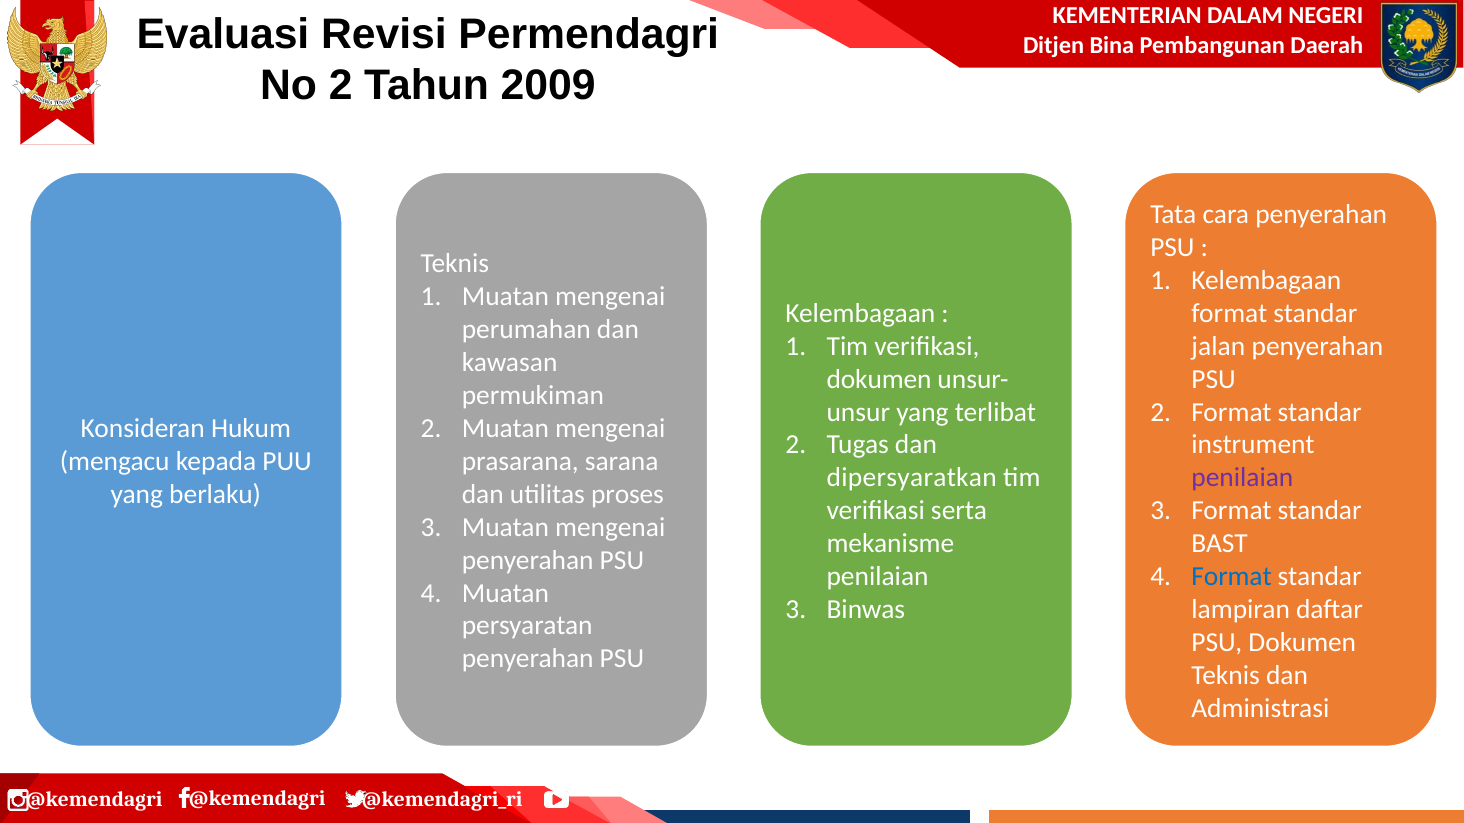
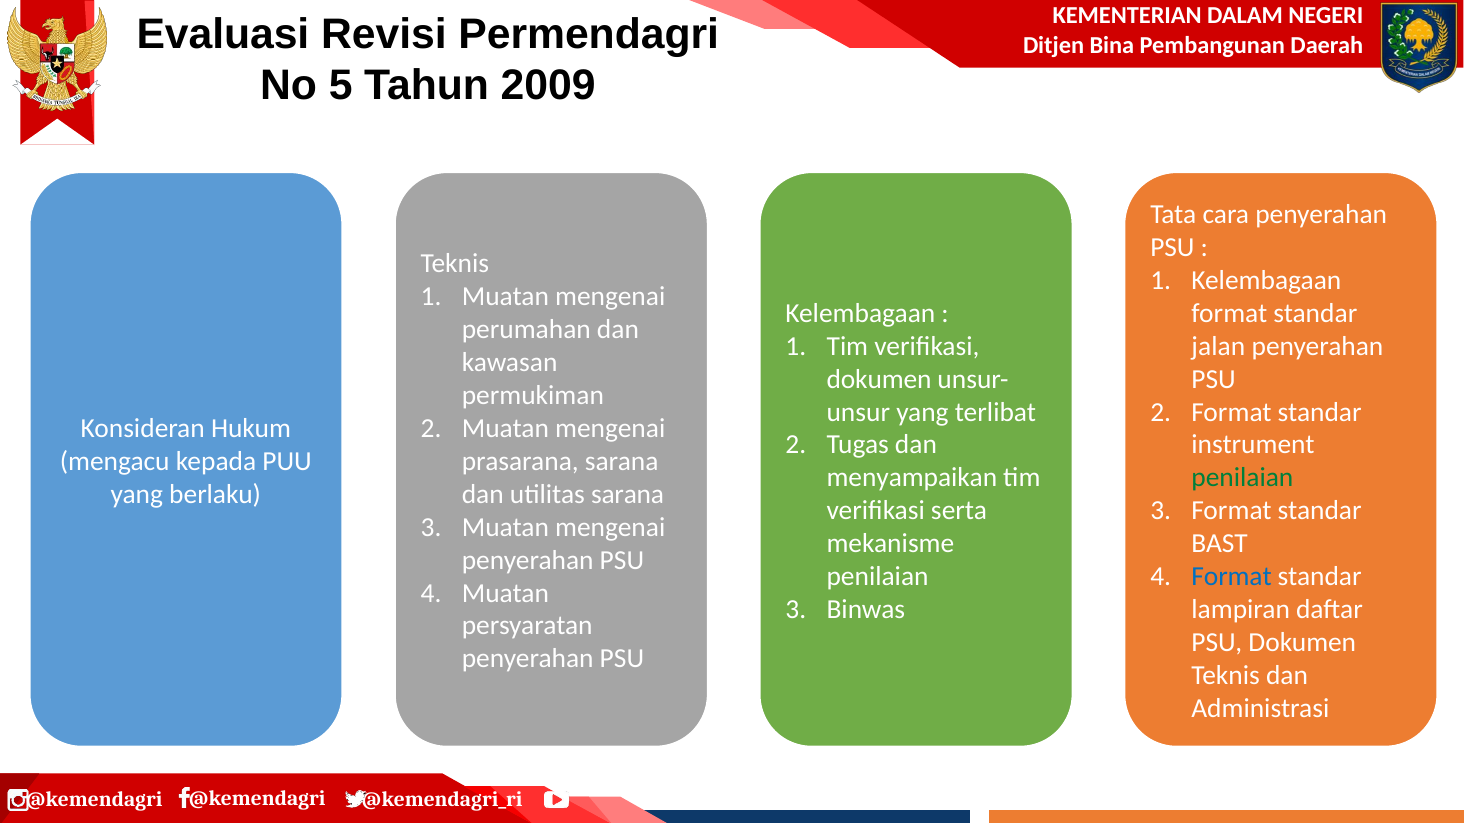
No 2: 2 -> 5
dipersyaratkan: dipersyaratkan -> menyampaikan
penilaian at (1242, 478) colour: purple -> green
utilitas proses: proses -> sarana
